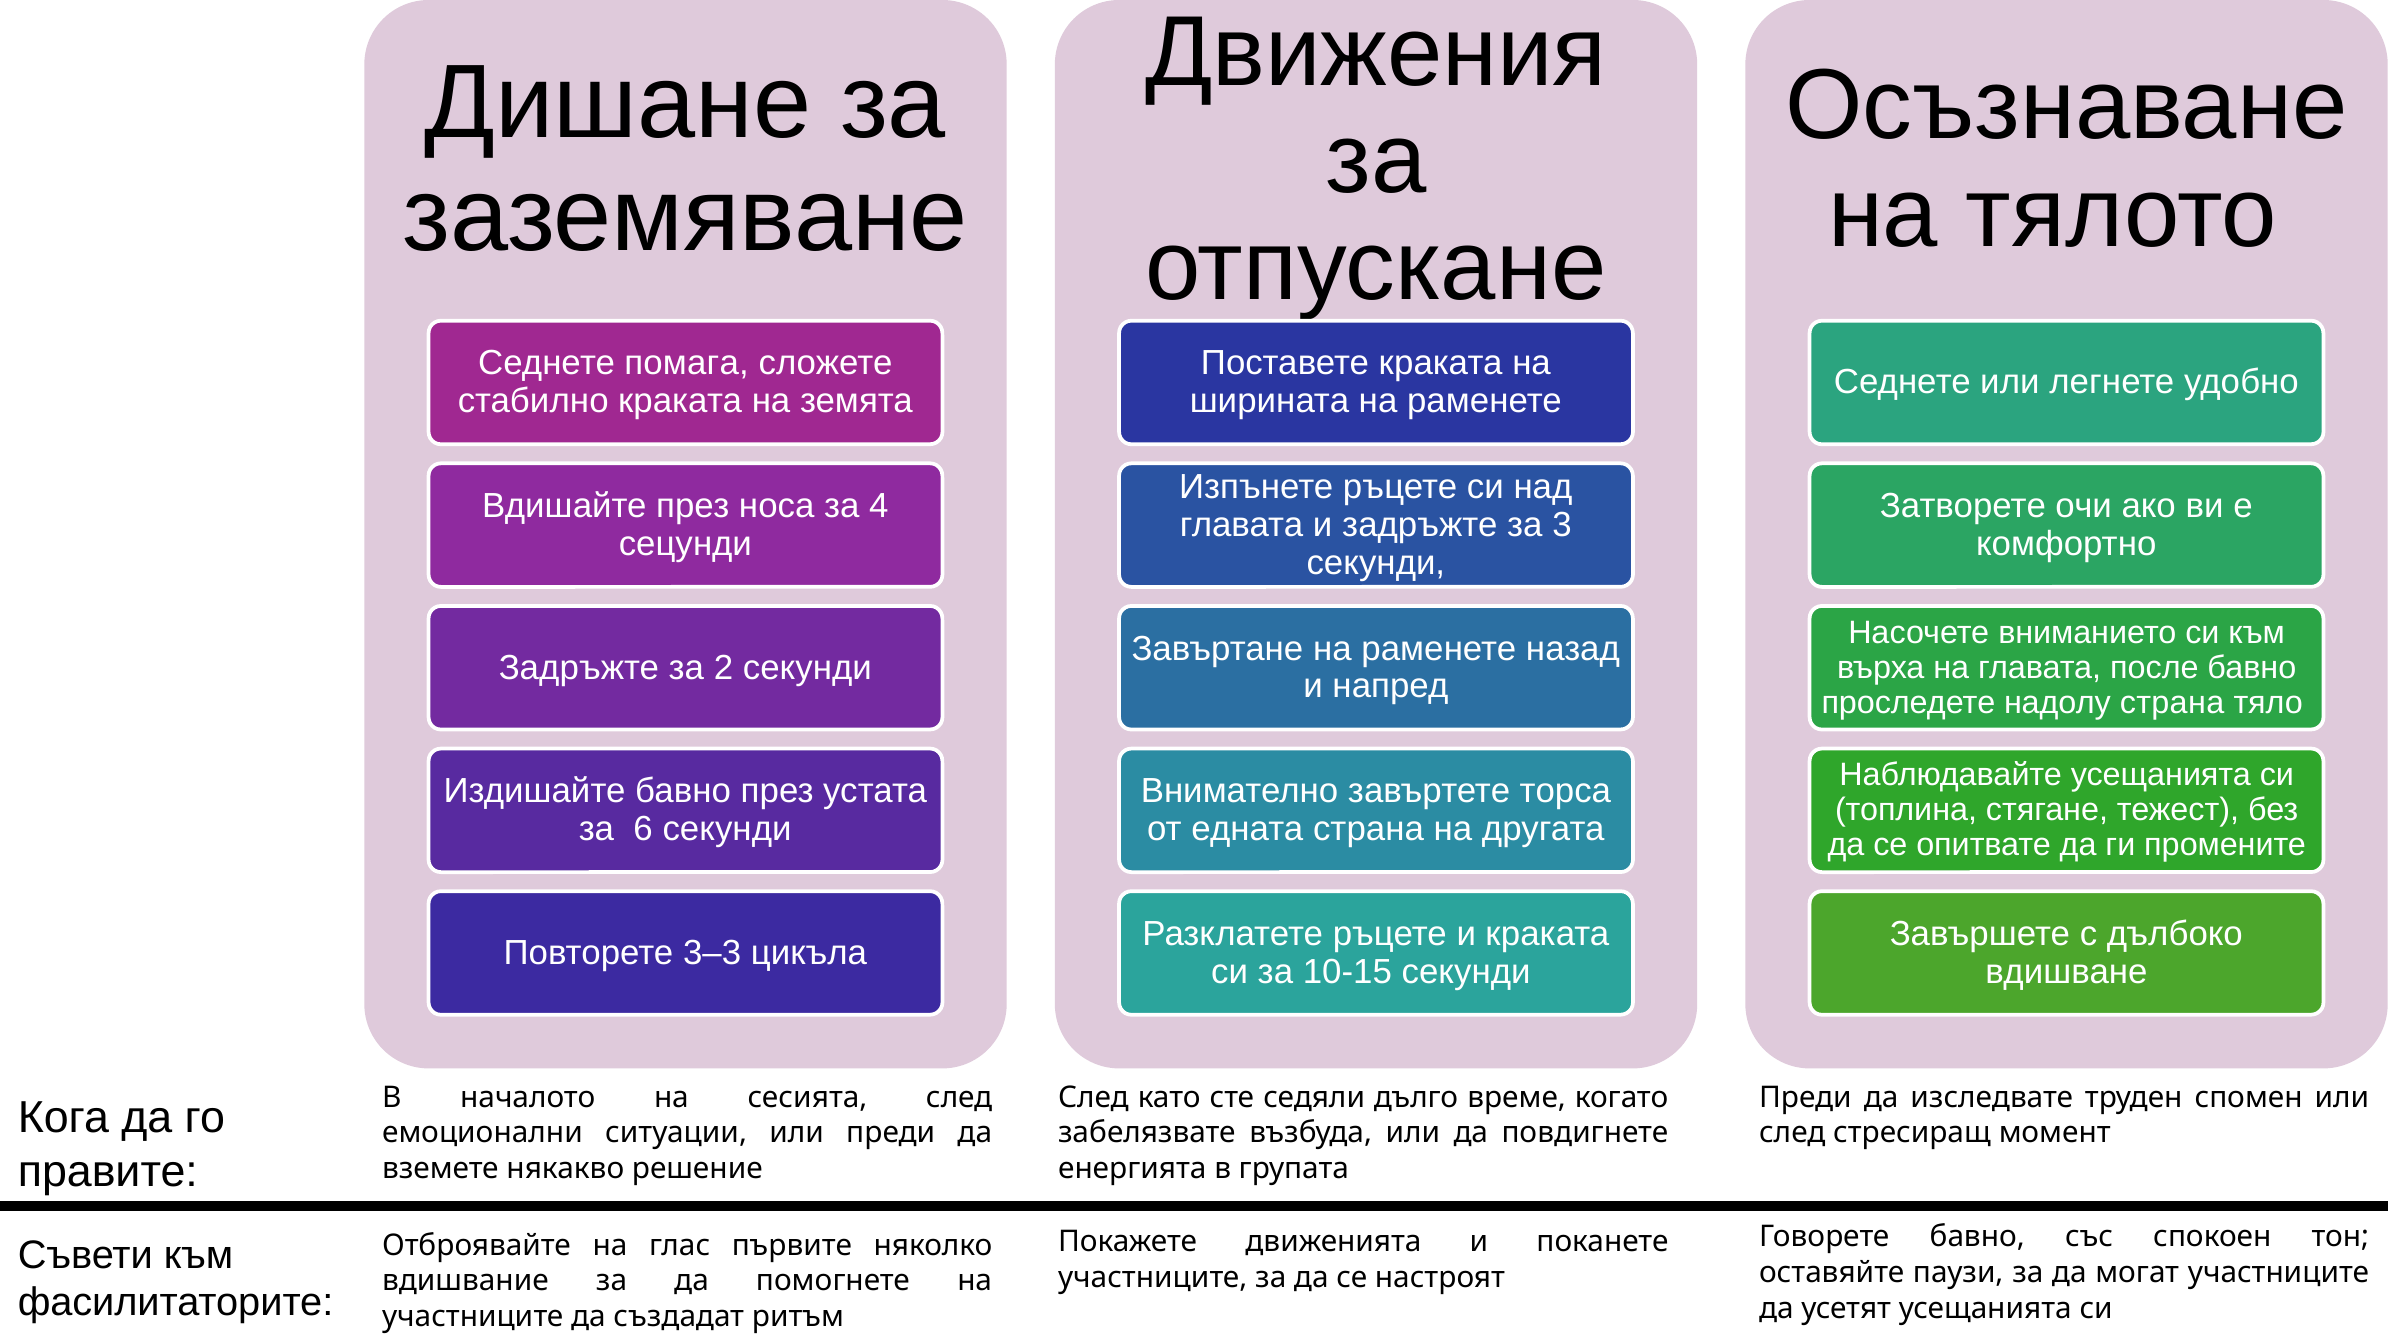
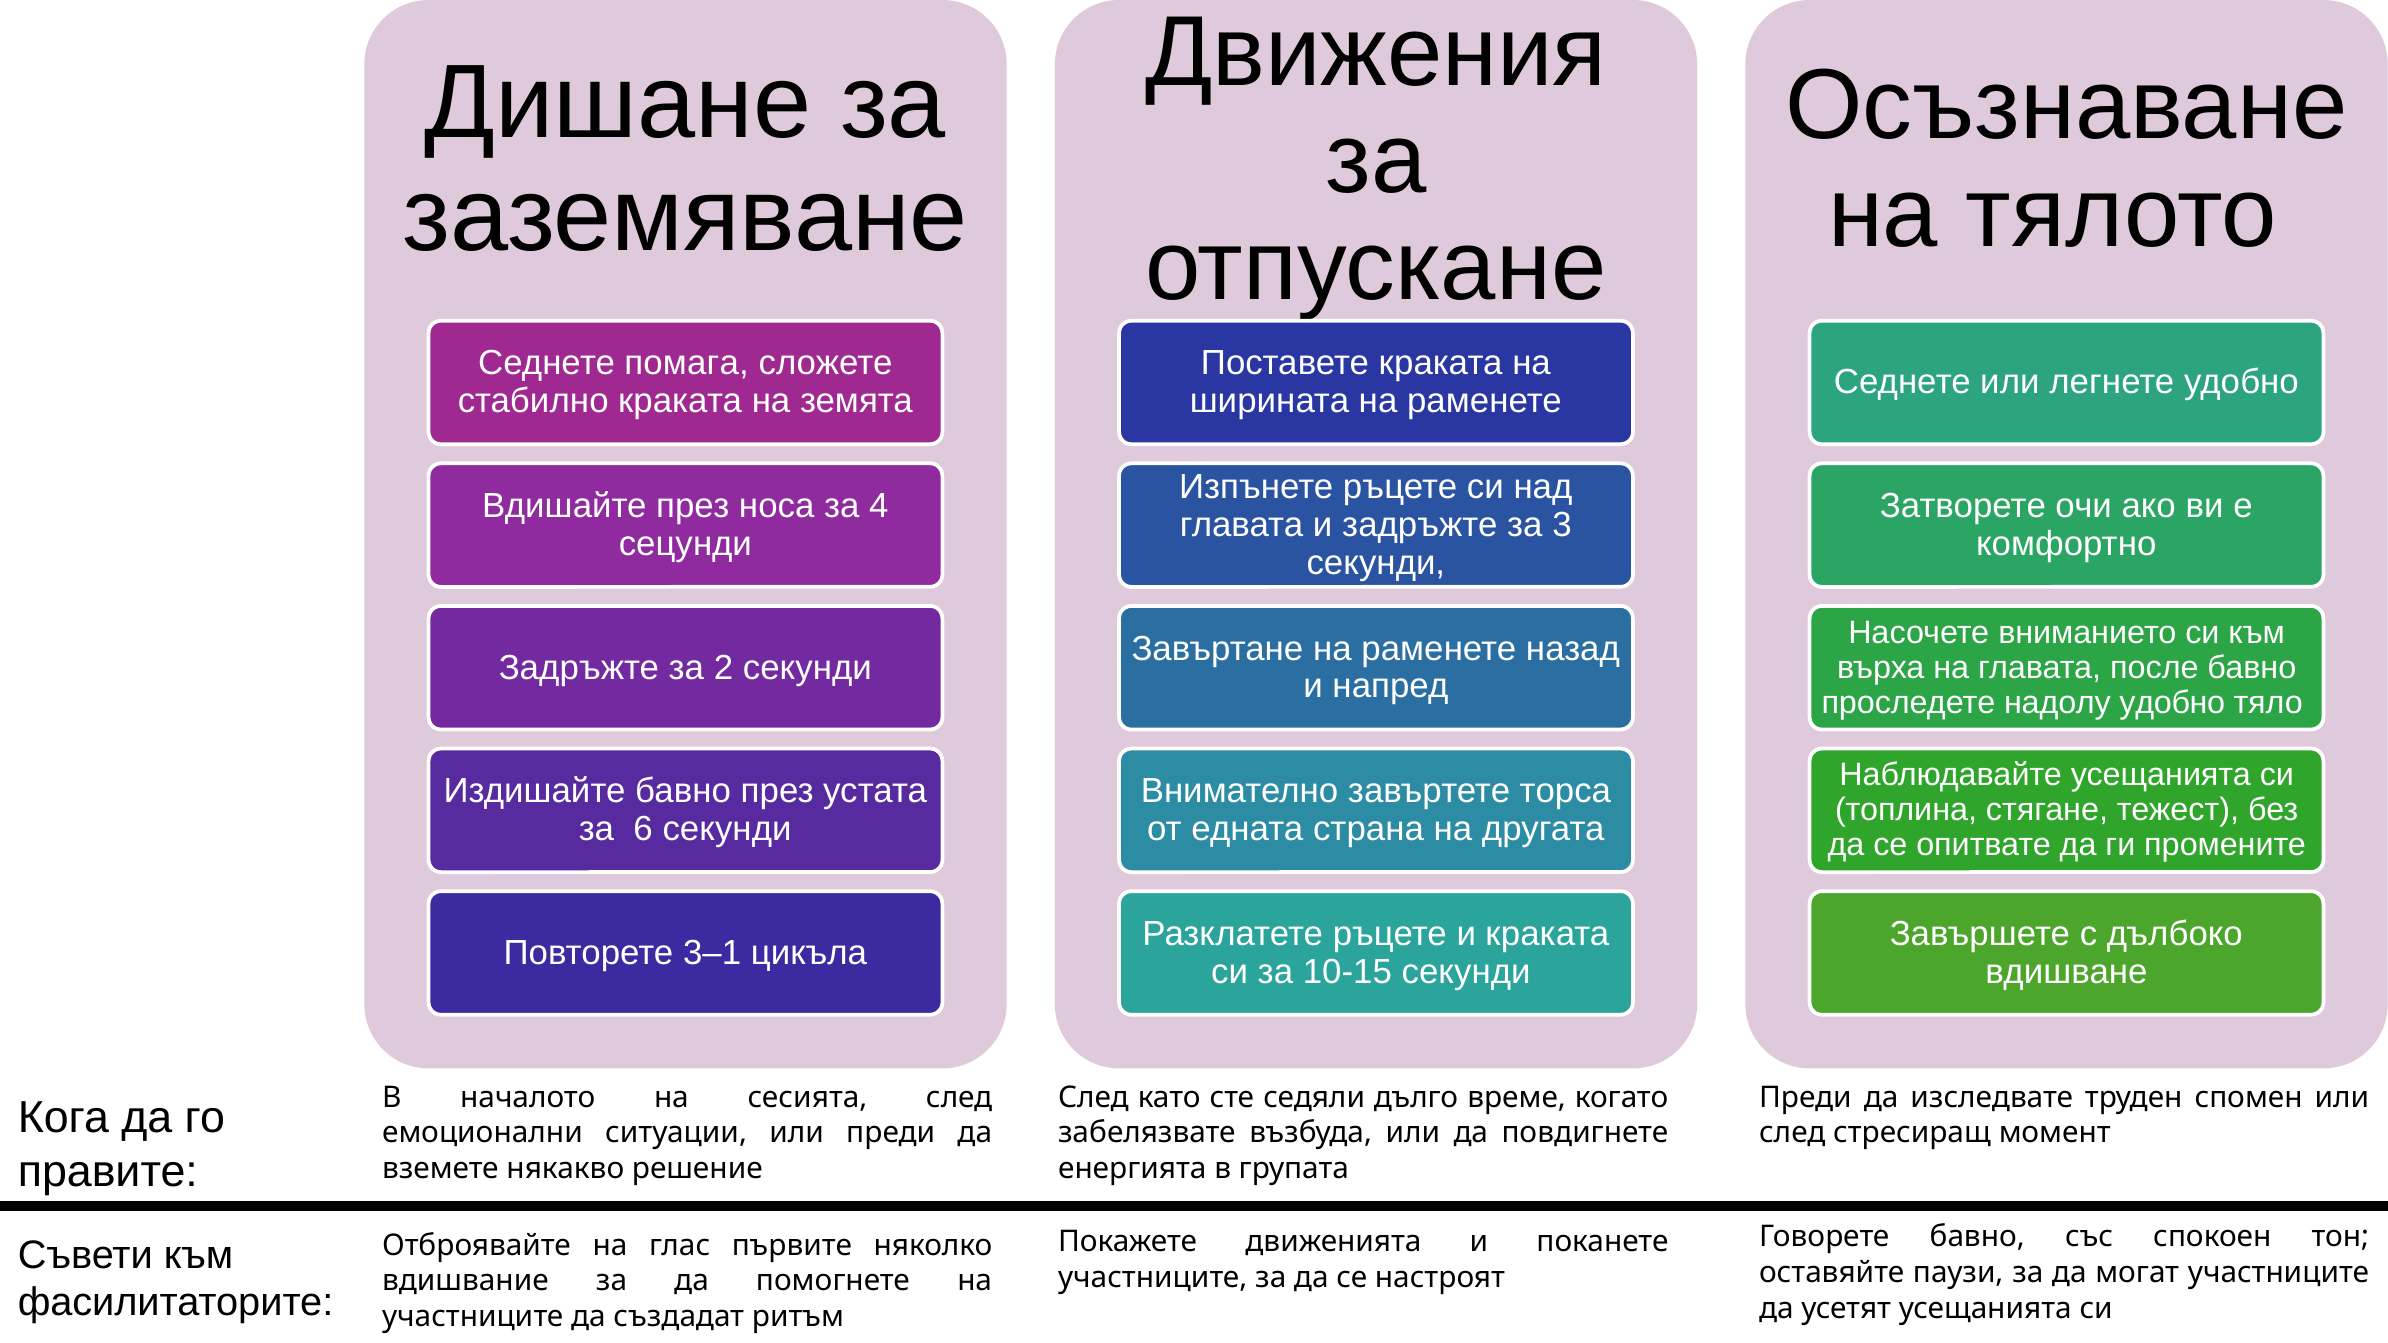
надолу страна: страна -> удобно
3–3: 3–3 -> 3–1
